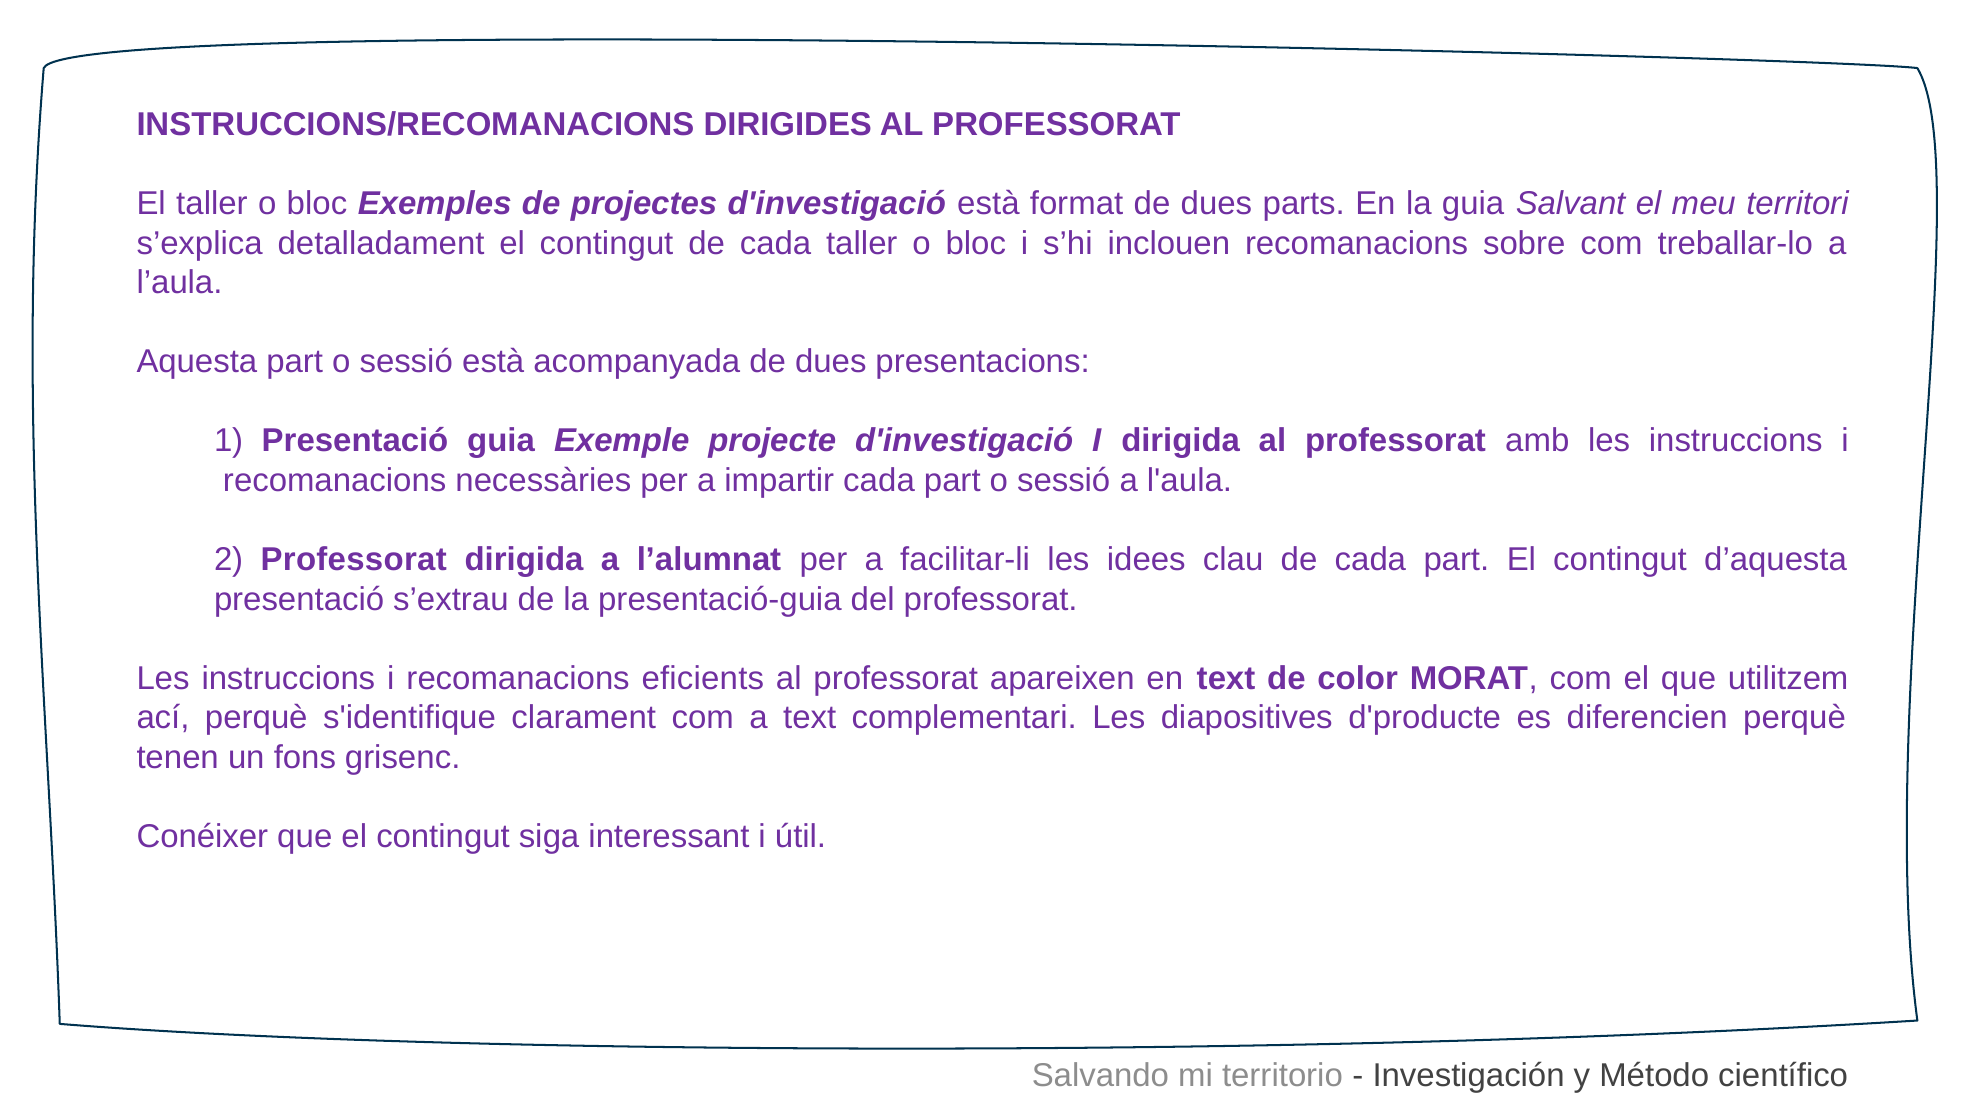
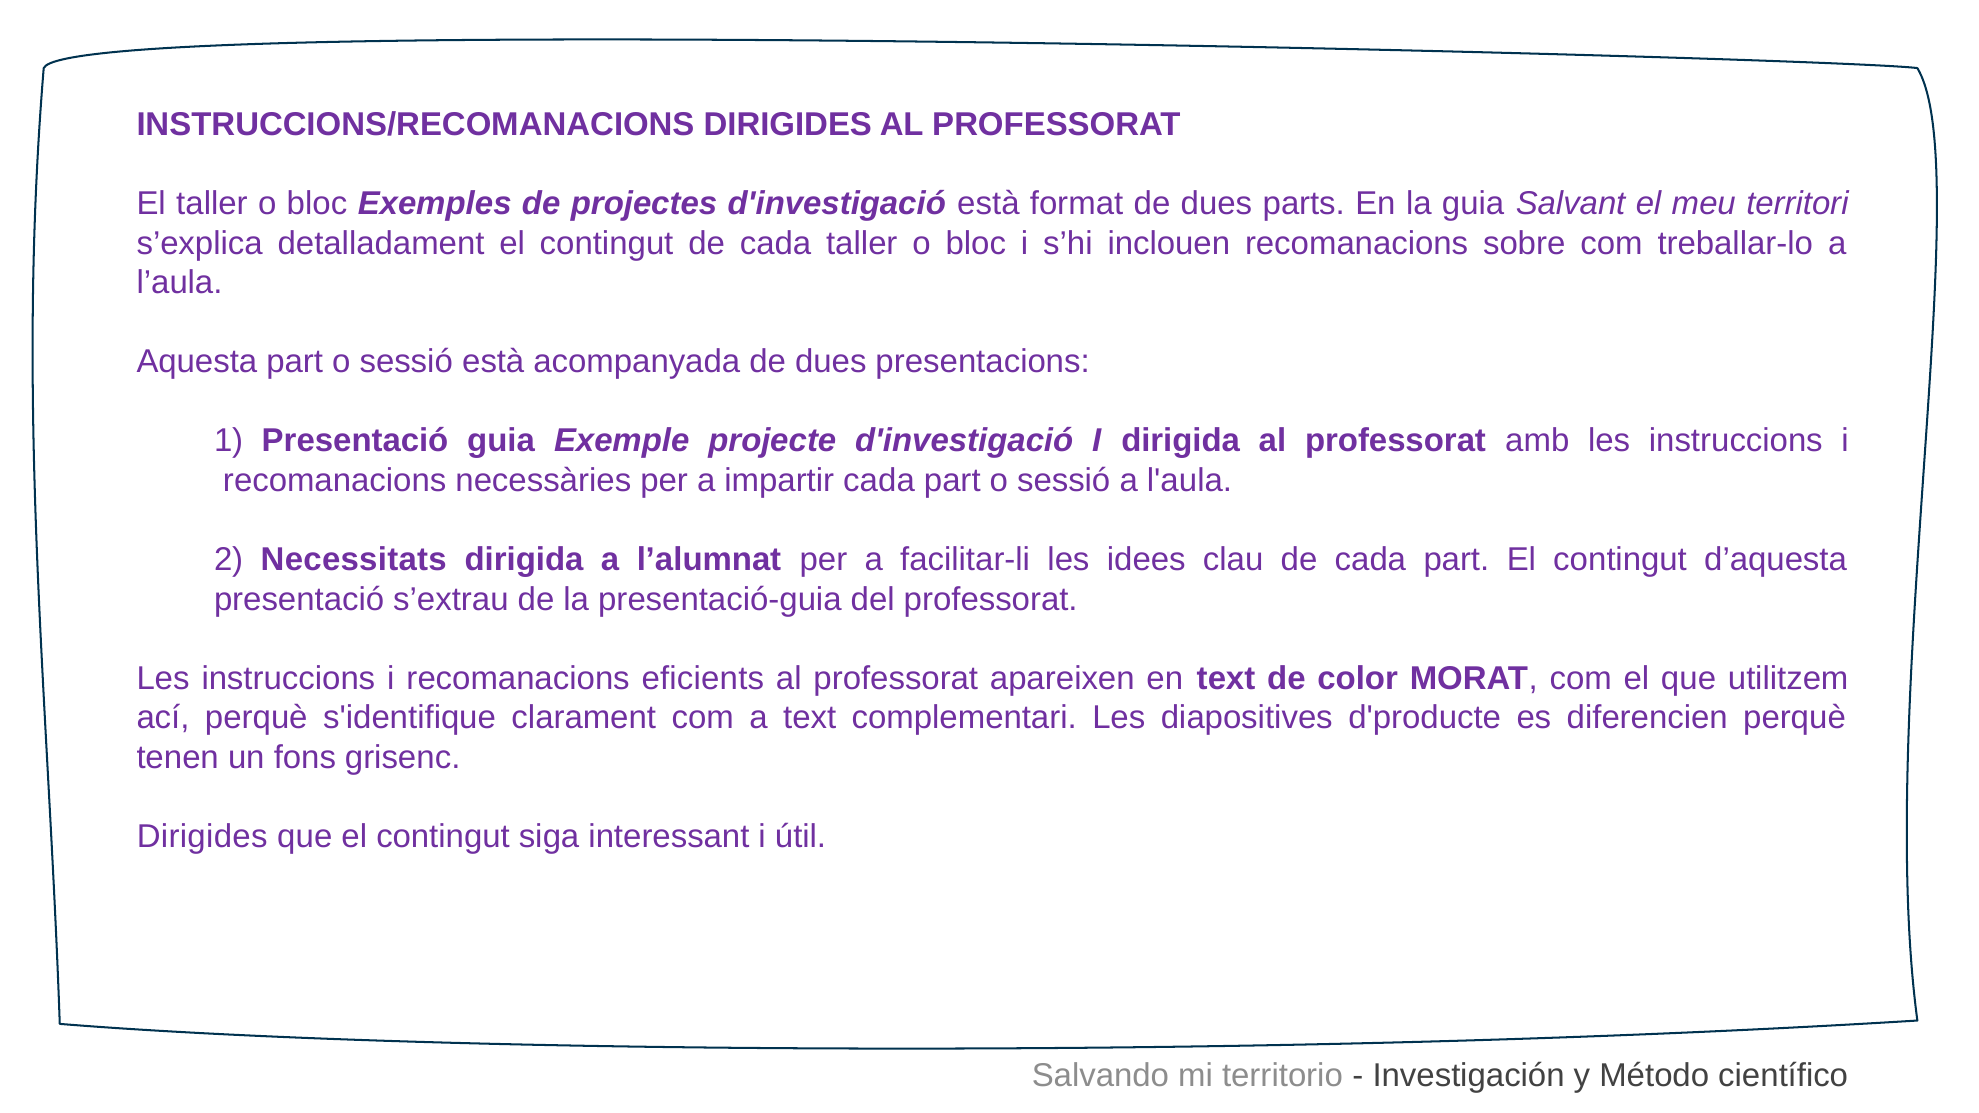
2 Professorat: Professorat -> Necessitats
Conéixer at (202, 837): Conéixer -> Dirigides
